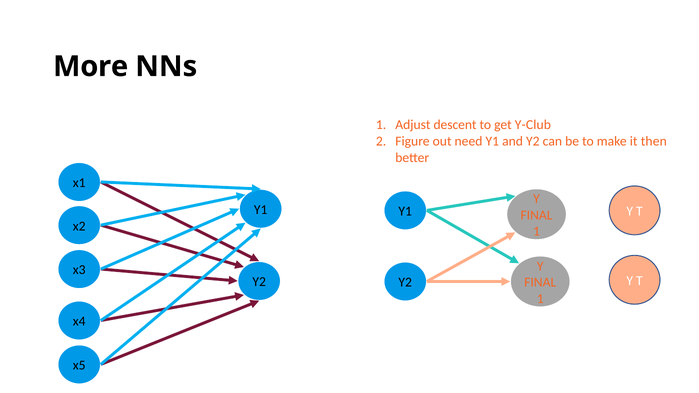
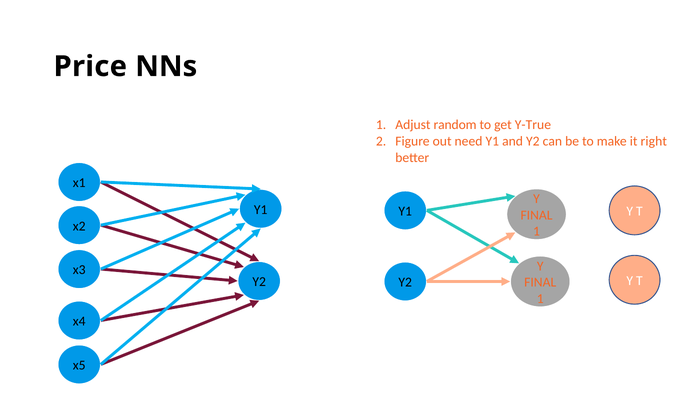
More: More -> Price
descent: descent -> random
Y-Club: Y-Club -> Y-True
then: then -> right
